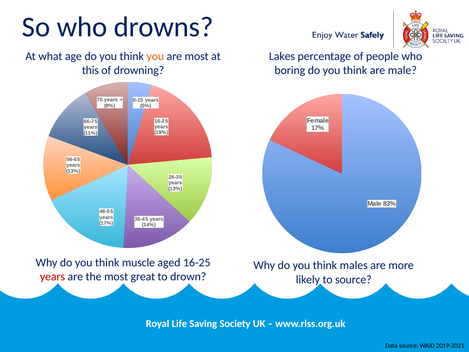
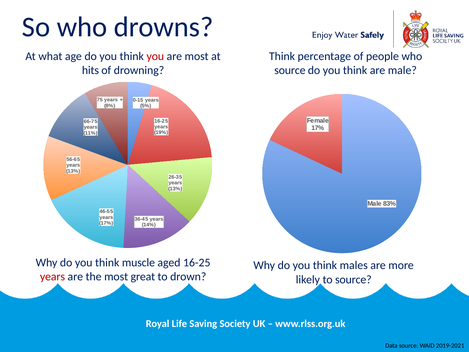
you at (155, 56) colour: orange -> red
Lakes at (282, 56): Lakes -> Think
this: this -> hits
boring at (290, 70): boring -> source
